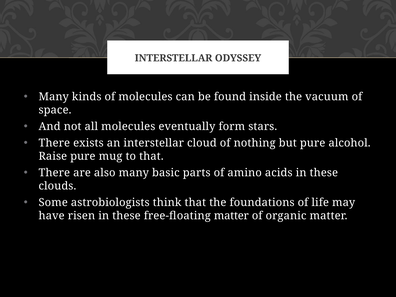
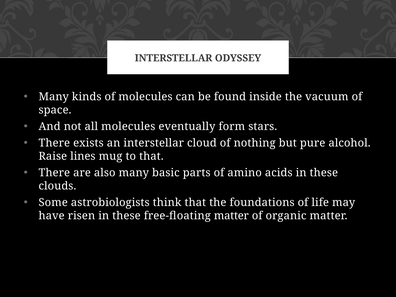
Raise pure: pure -> lines
